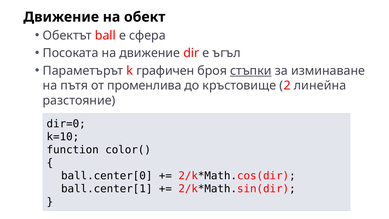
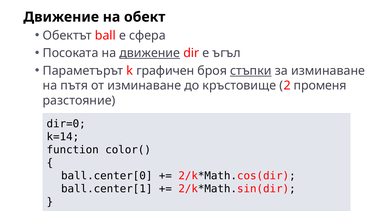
движение at (150, 53) underline: none -> present
от променлива: променлива -> изминаване
линейна: линейна -> променя
k=10: k=10 -> k=14
